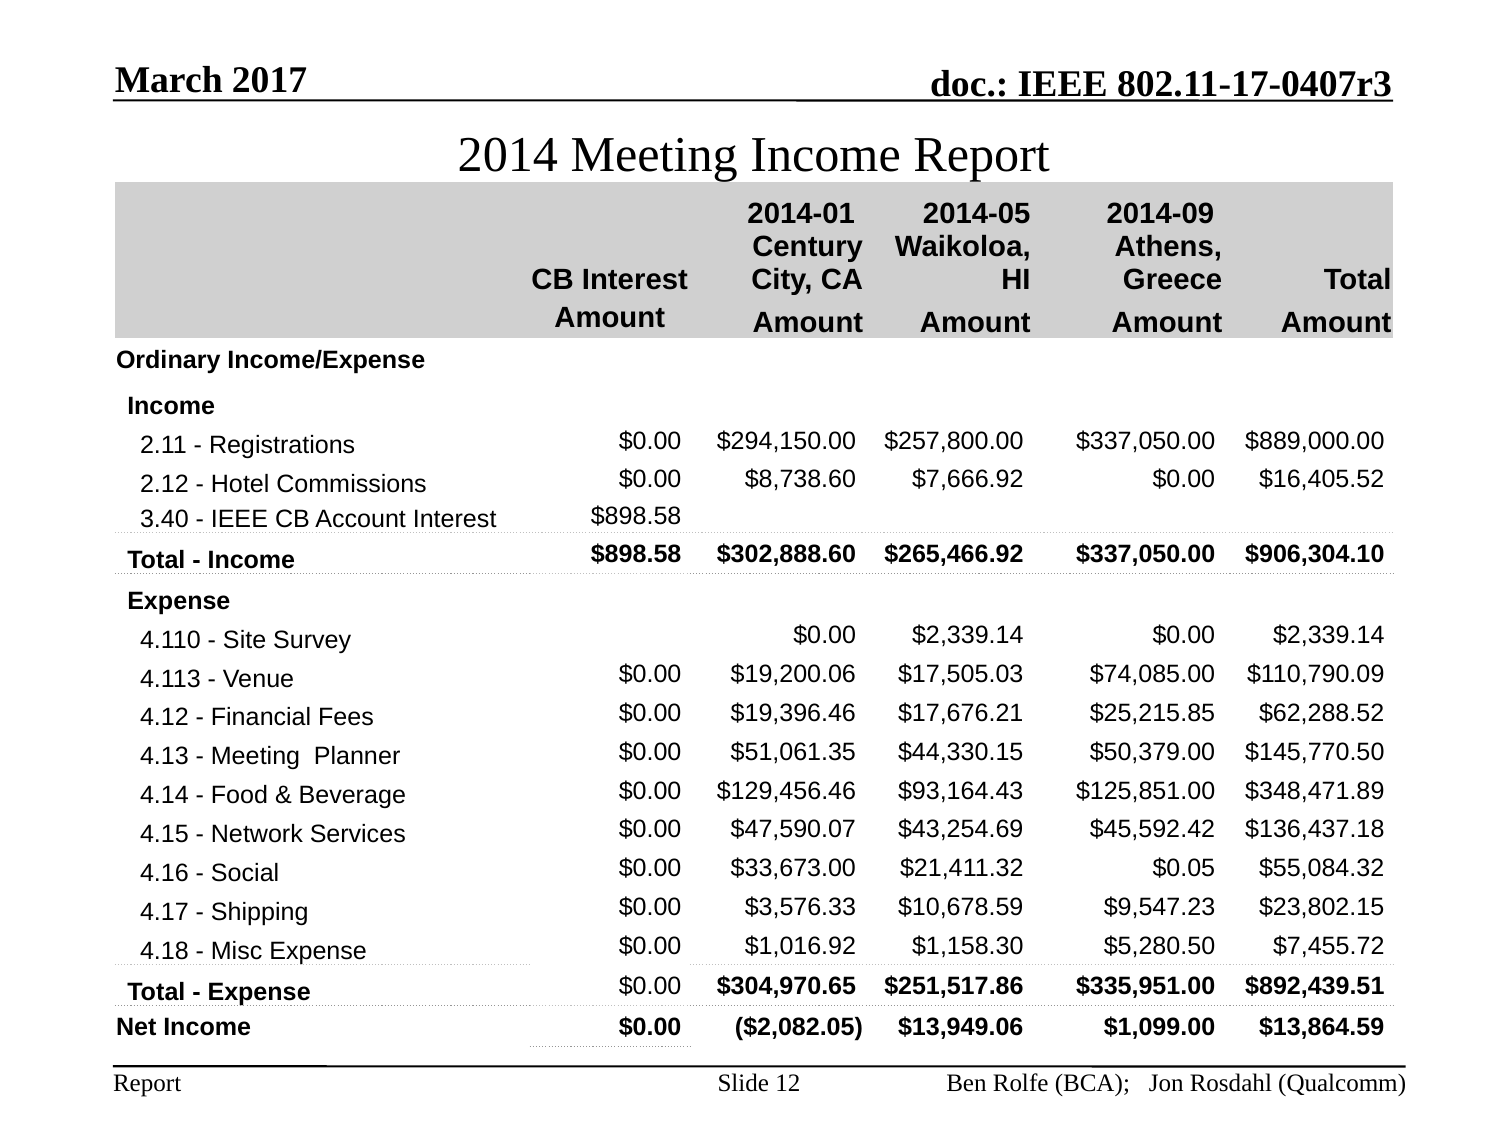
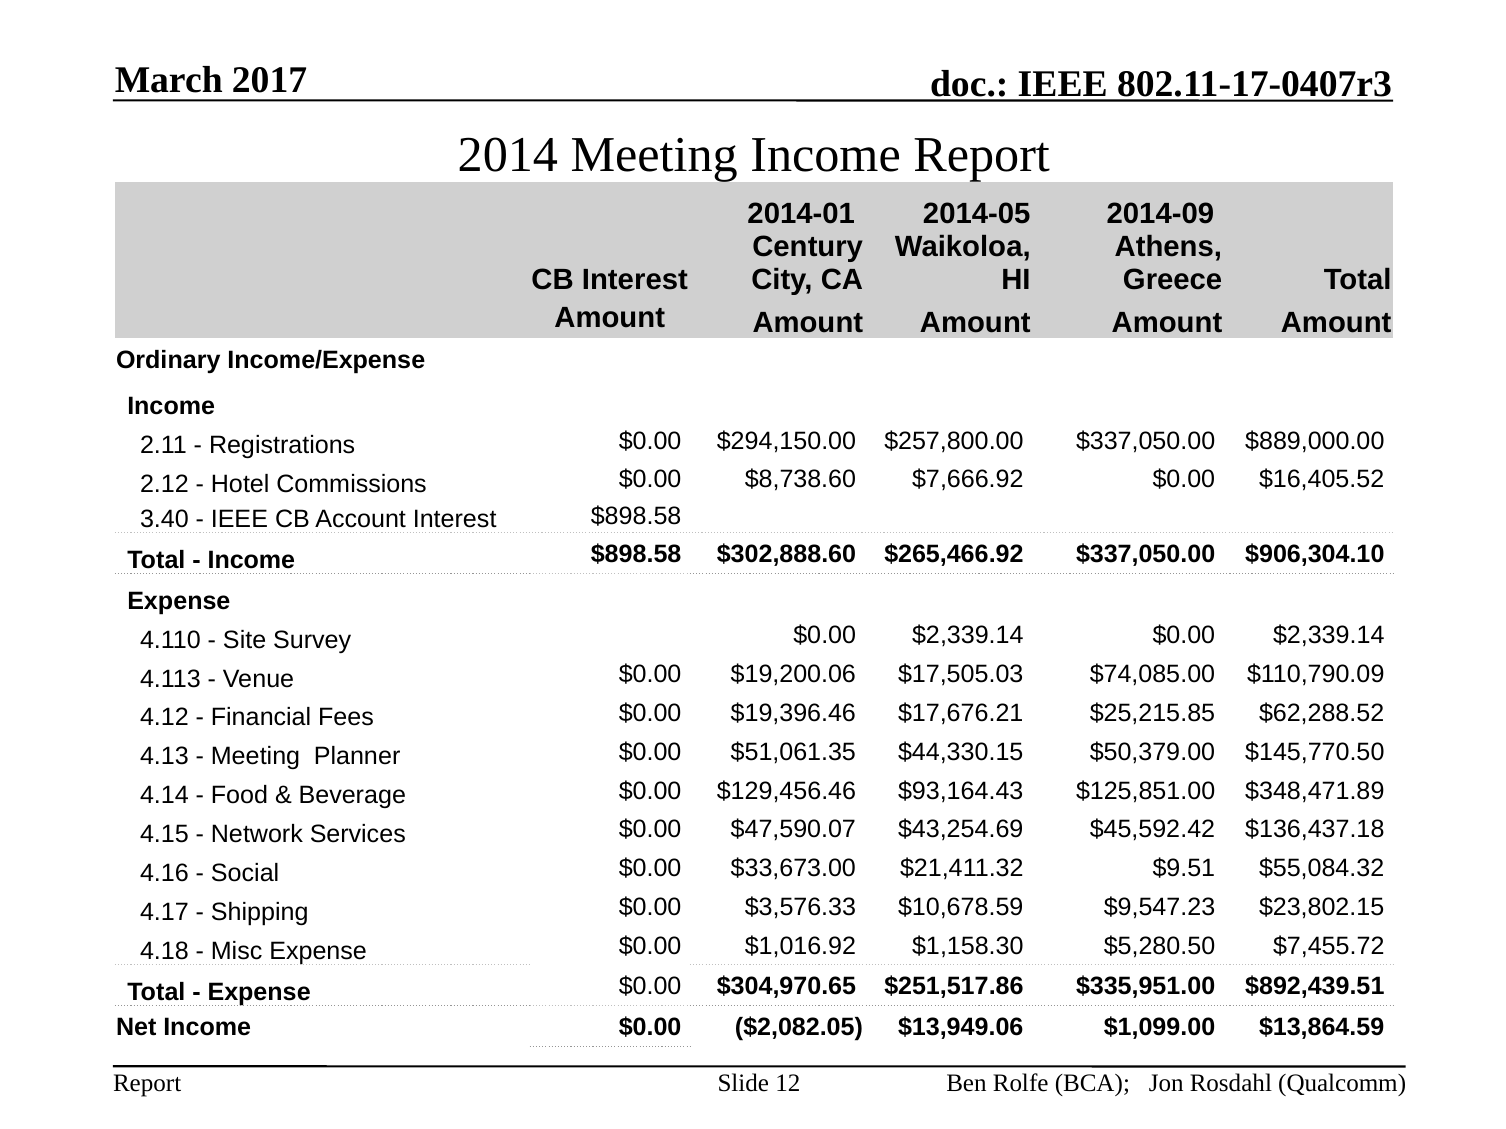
$0.05: $0.05 -> $9.51
